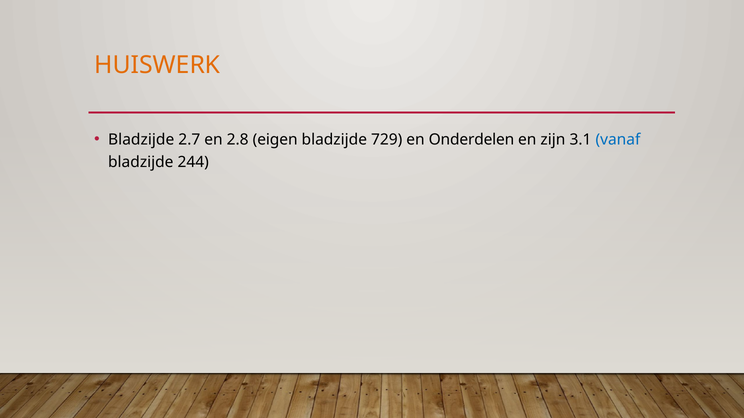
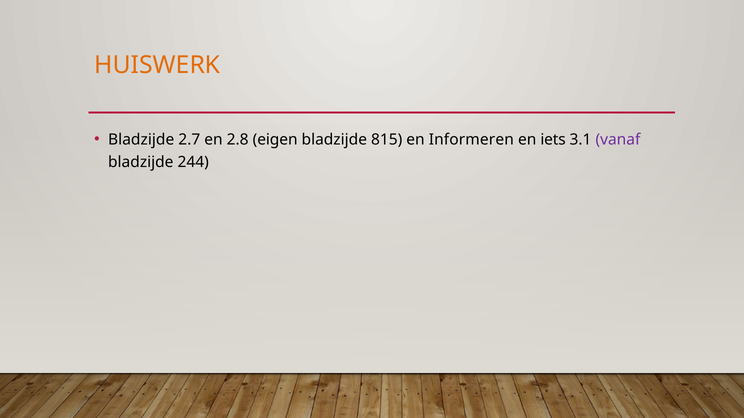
729: 729 -> 815
Onderdelen: Onderdelen -> Informeren
zijn: zijn -> iets
vanaf colour: blue -> purple
